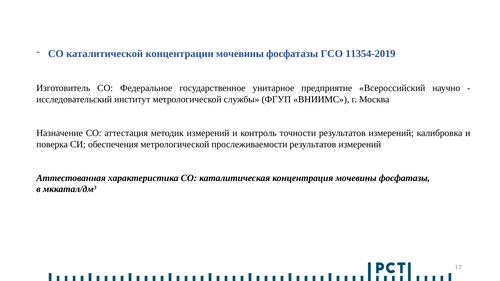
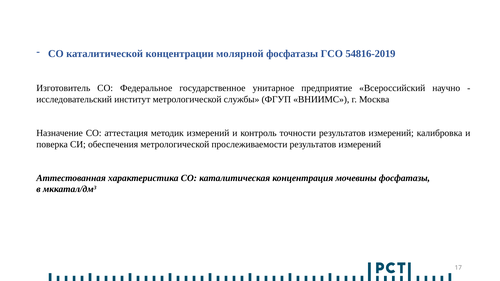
концентрации мочевины: мочевины -> молярной
11354-2019: 11354-2019 -> 54816-2019
